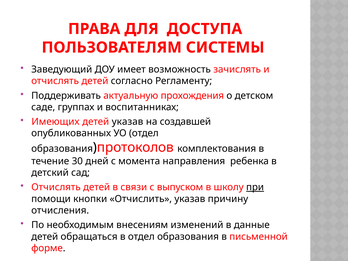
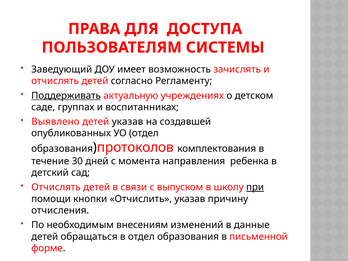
Поддерживать underline: none -> present
прохождения: прохождения -> учреждениях
Имеющих: Имеющих -> Выявлено
